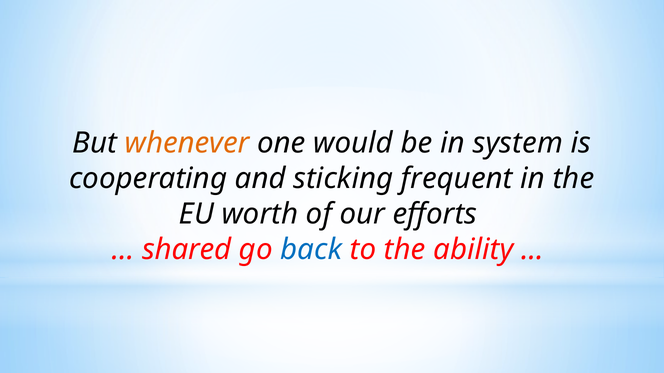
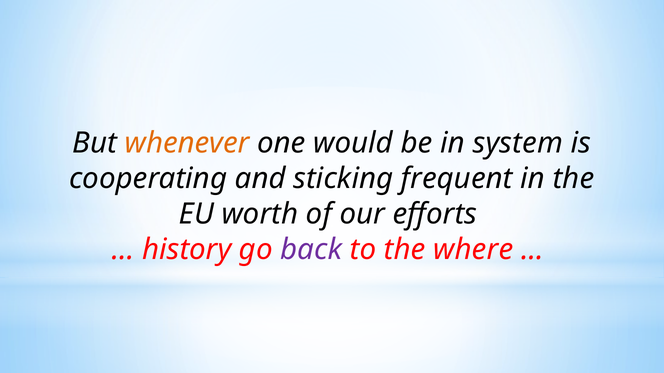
shared: shared -> history
back colour: blue -> purple
ability: ability -> where
